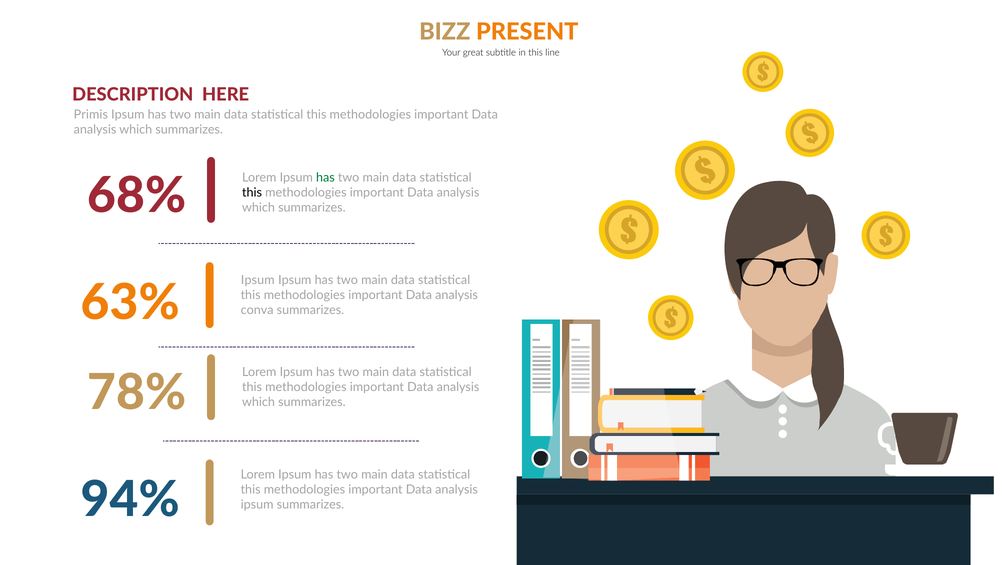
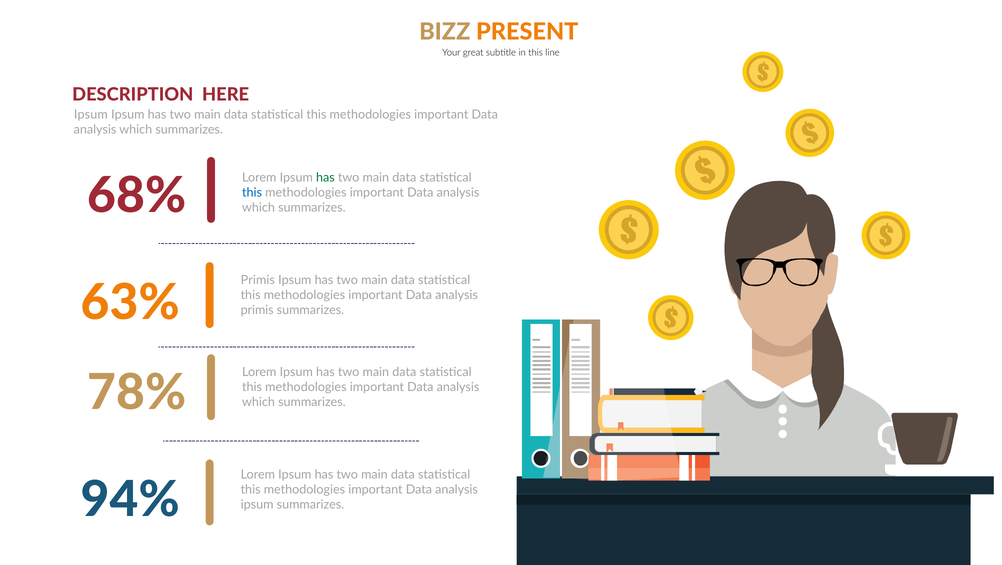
Primis at (91, 115): Primis -> Ipsum
this at (252, 192) colour: black -> blue
Ipsum at (258, 280): Ipsum -> Primis
conva at (257, 310): conva -> primis
